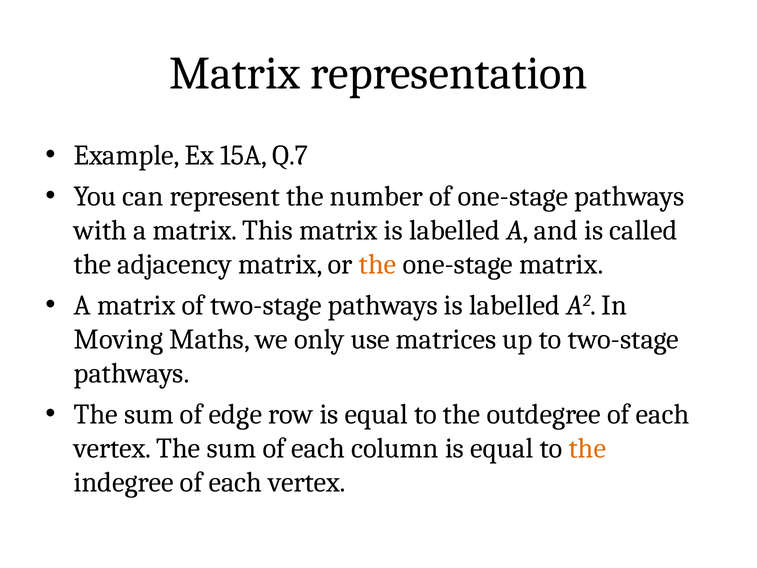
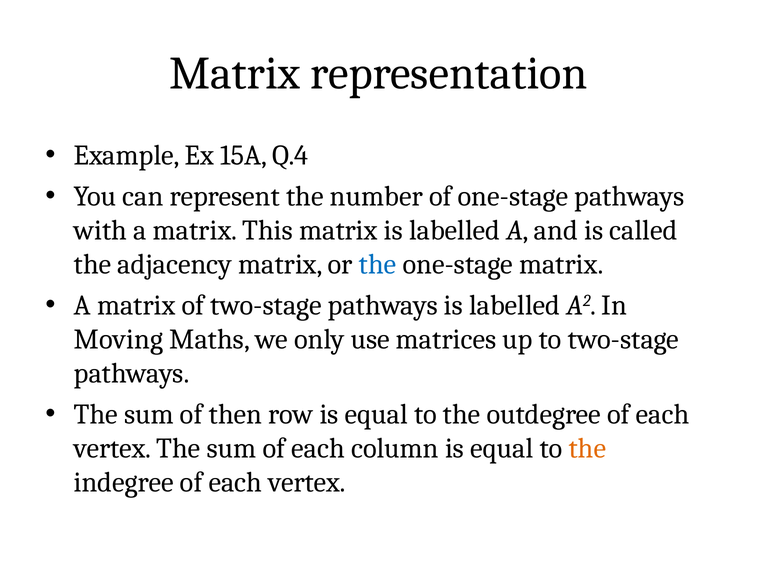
Q.7: Q.7 -> Q.4
the at (378, 264) colour: orange -> blue
edge: edge -> then
